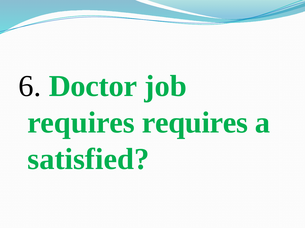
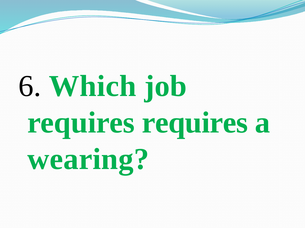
Doctor: Doctor -> Which
satisfied: satisfied -> wearing
